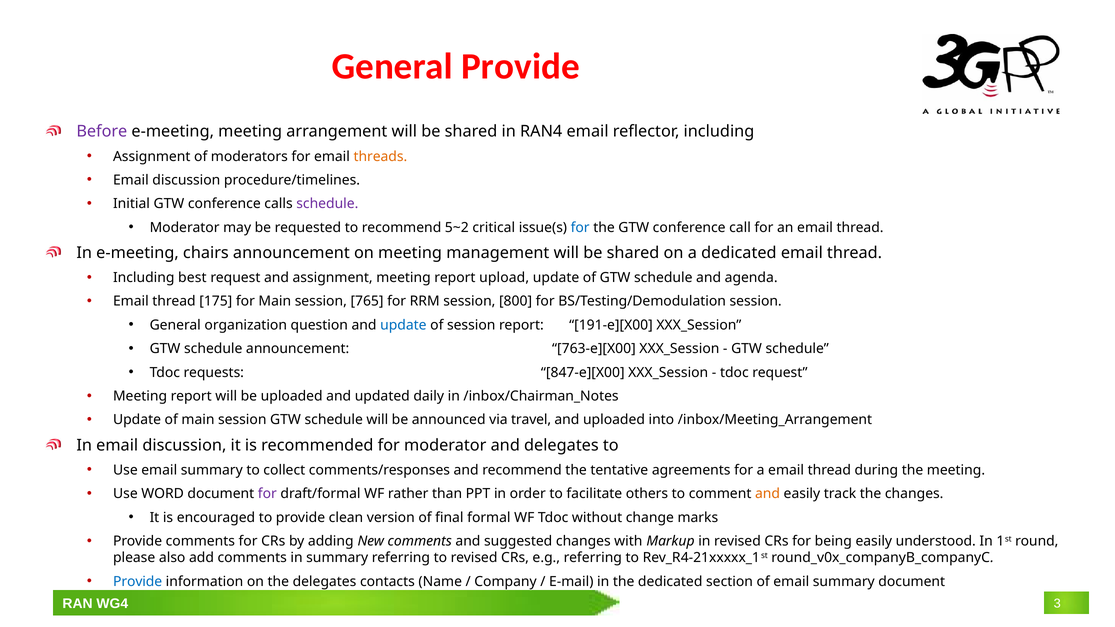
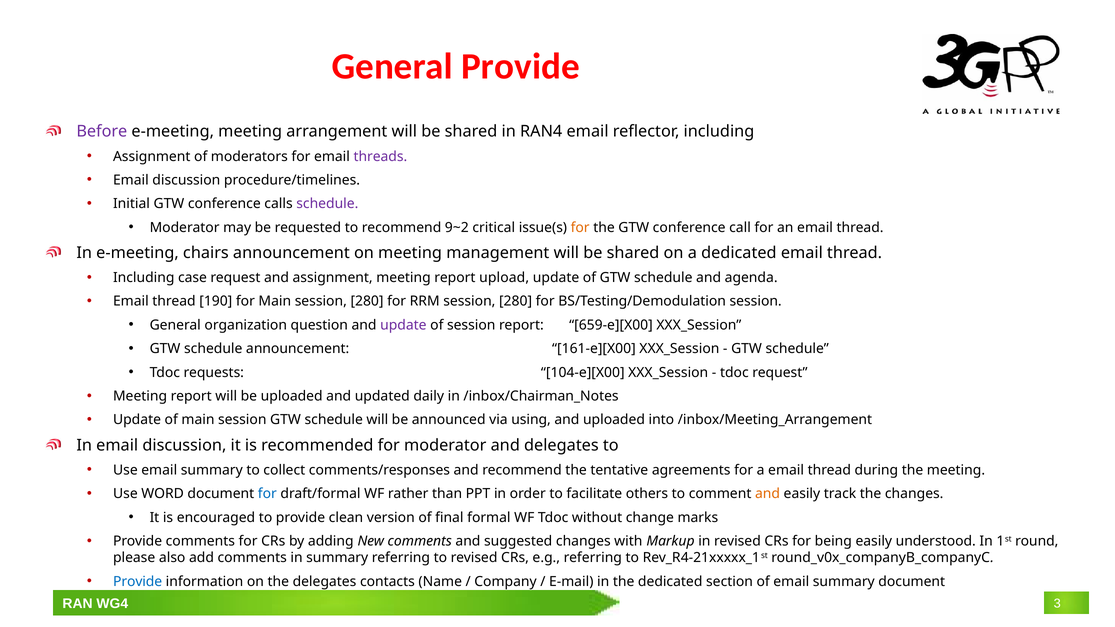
threads colour: orange -> purple
5~2: 5~2 -> 9~2
for at (580, 228) colour: blue -> orange
best: best -> case
175: 175 -> 190
Main session 765: 765 -> 280
RRM session 800: 800 -> 280
update at (403, 325) colour: blue -> purple
191-e][X00: 191-e][X00 -> 659-e][X00
763-e][X00: 763-e][X00 -> 161-e][X00
847-e][X00: 847-e][X00 -> 104-e][X00
travel: travel -> using
for at (267, 494) colour: purple -> blue
